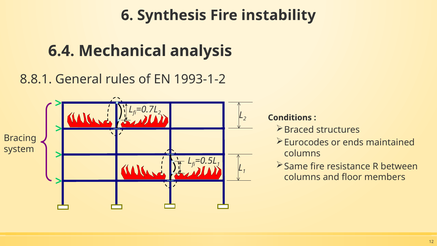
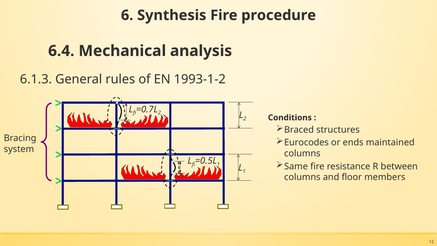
instability: instability -> procedure
8.8.1: 8.8.1 -> 6.1.3
